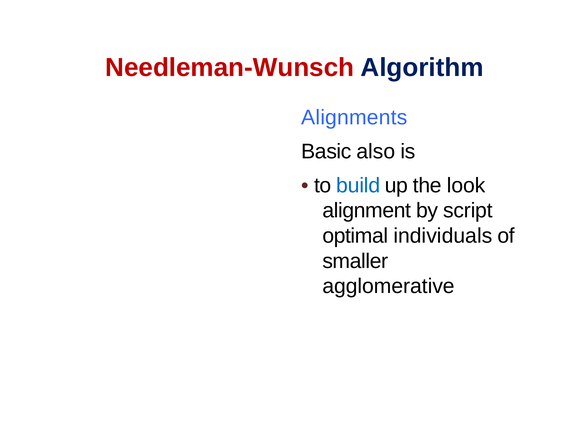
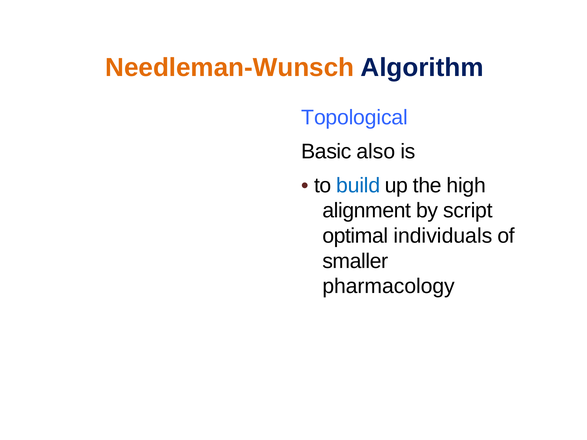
Needleman-Wunsch colour: red -> orange
Alignments: Alignments -> Topological
look: look -> high
agglomerative: agglomerative -> pharmacology
